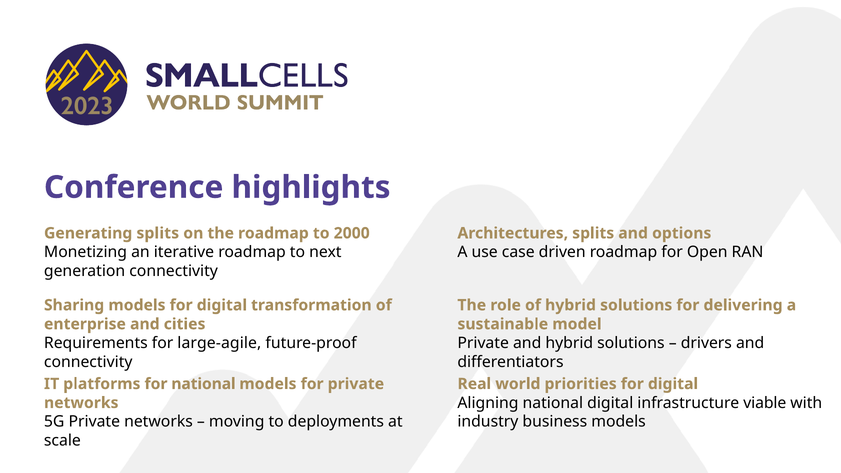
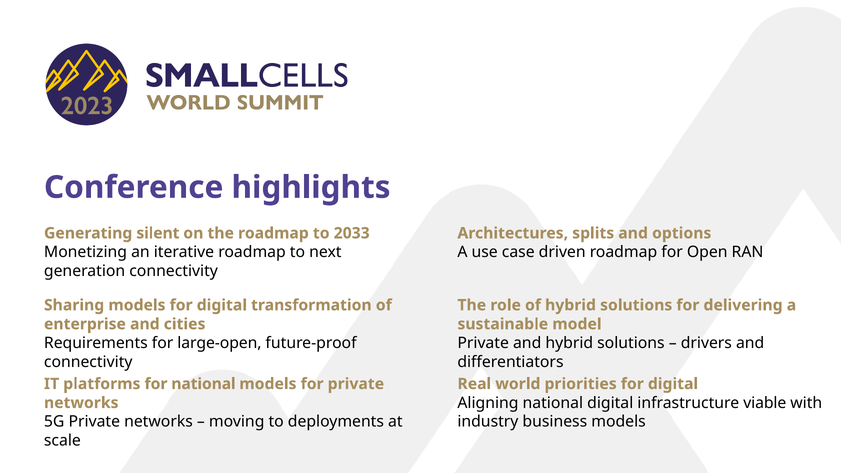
Generating splits: splits -> silent
2000: 2000 -> 2033
large-agile: large-agile -> large-open
